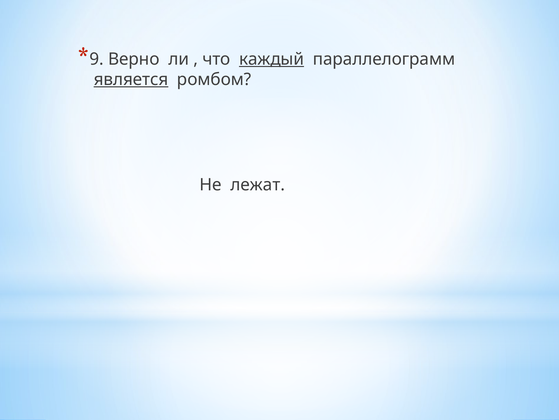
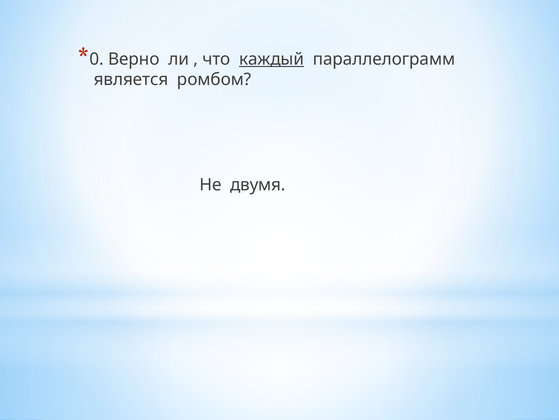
9: 9 -> 0
является underline: present -> none
лежат: лежат -> двумя
